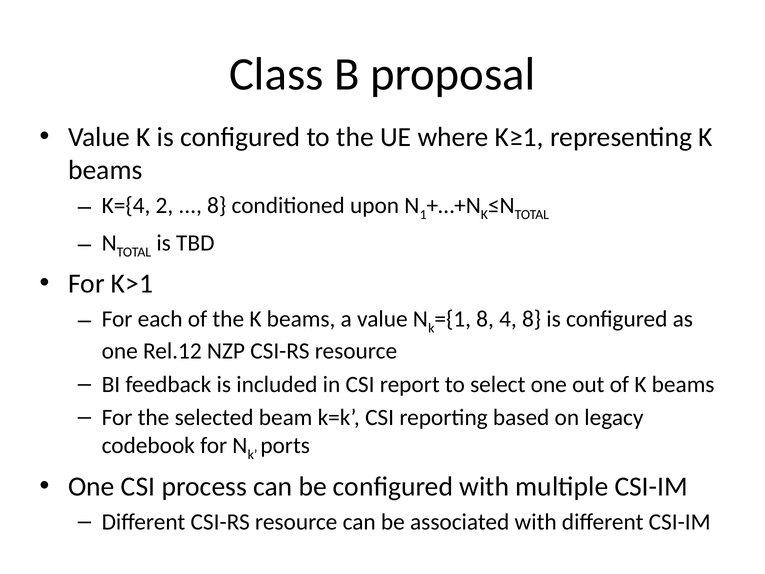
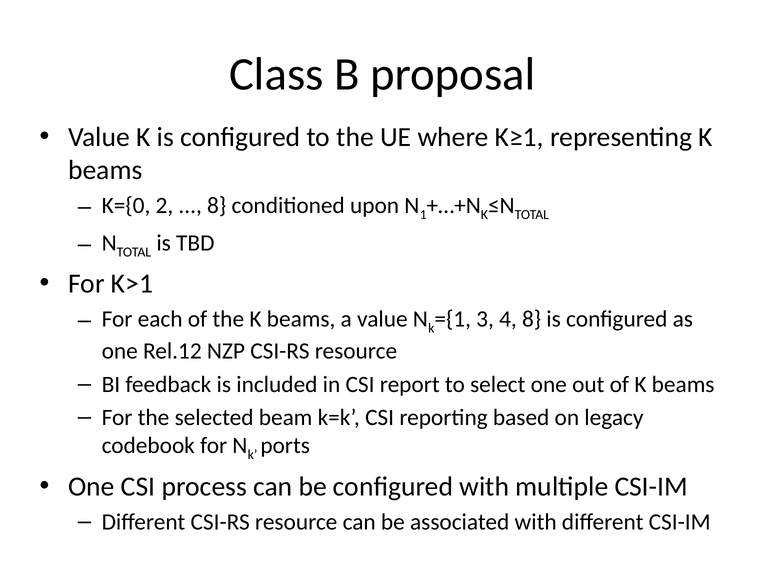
K={4: K={4 -> K={0
8 at (485, 319): 8 -> 3
